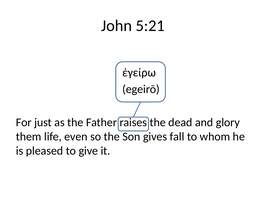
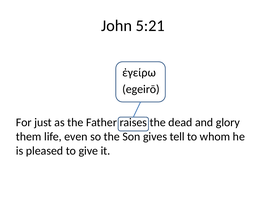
fall: fall -> tell
